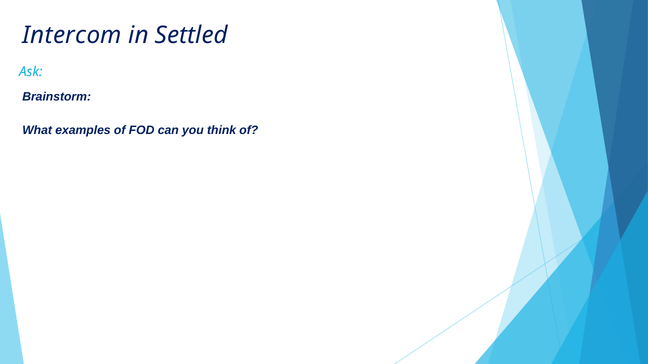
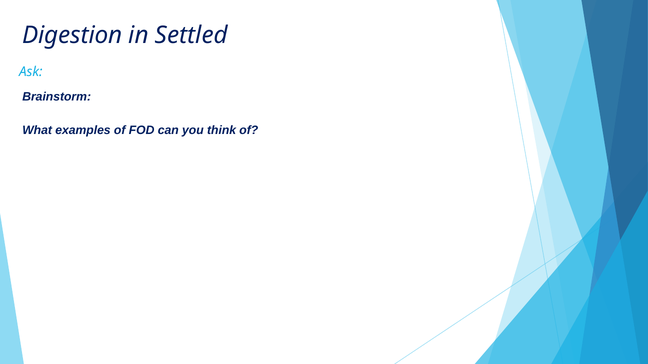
Intercom: Intercom -> Digestion
